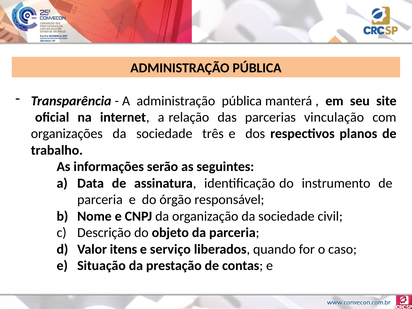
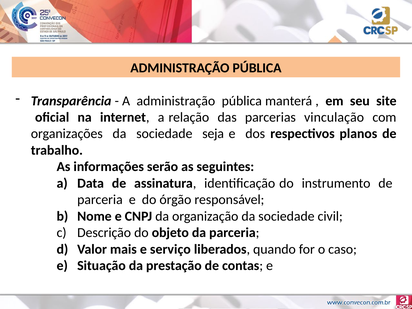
três: três -> seja
itens: itens -> mais
